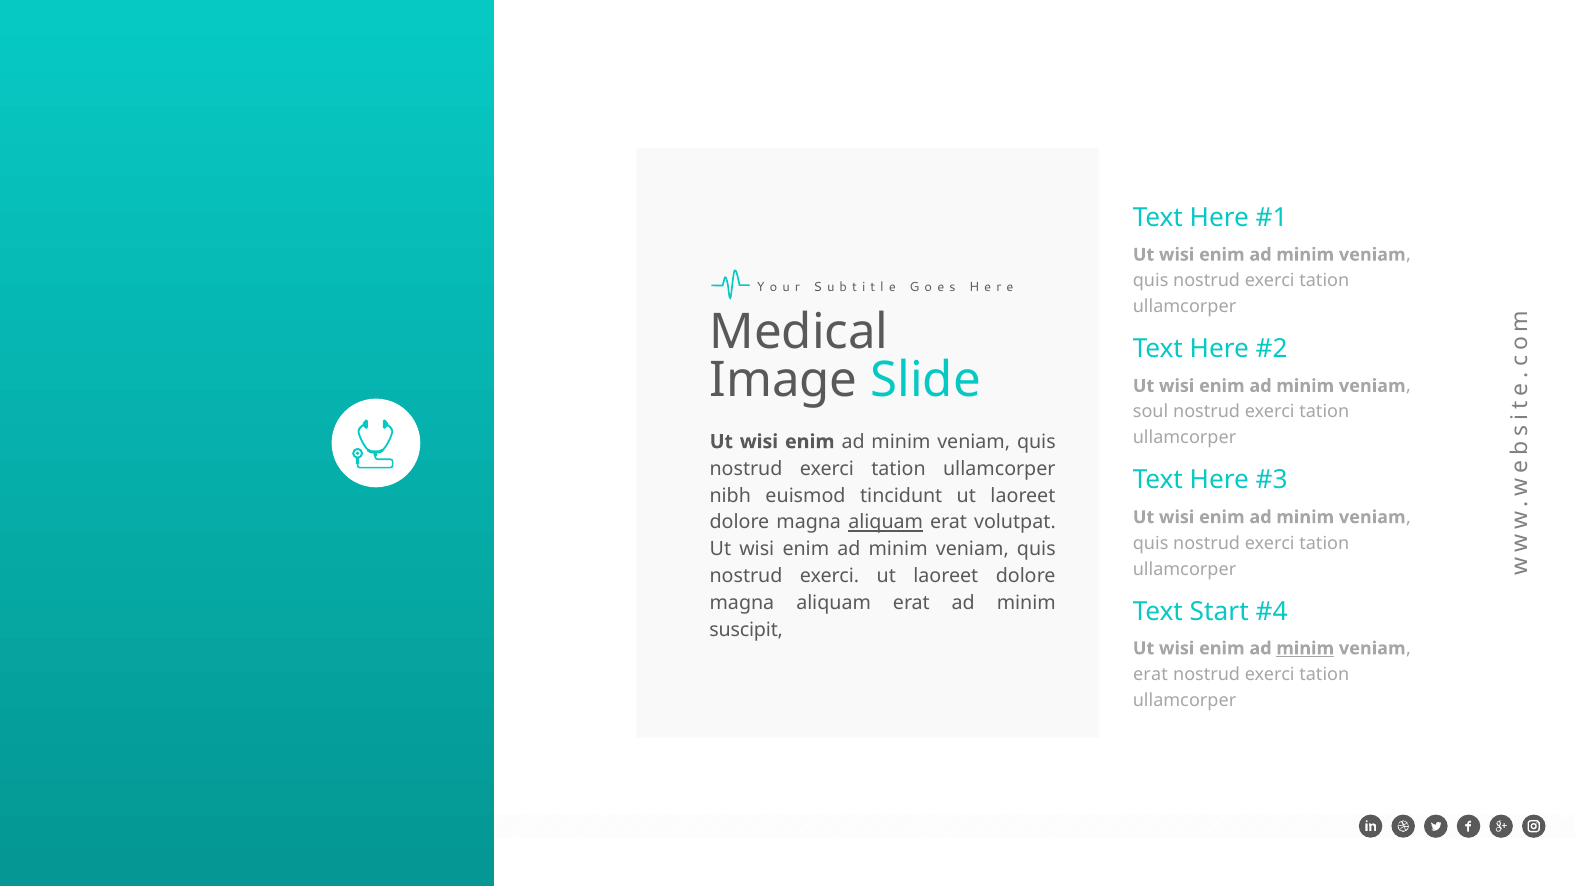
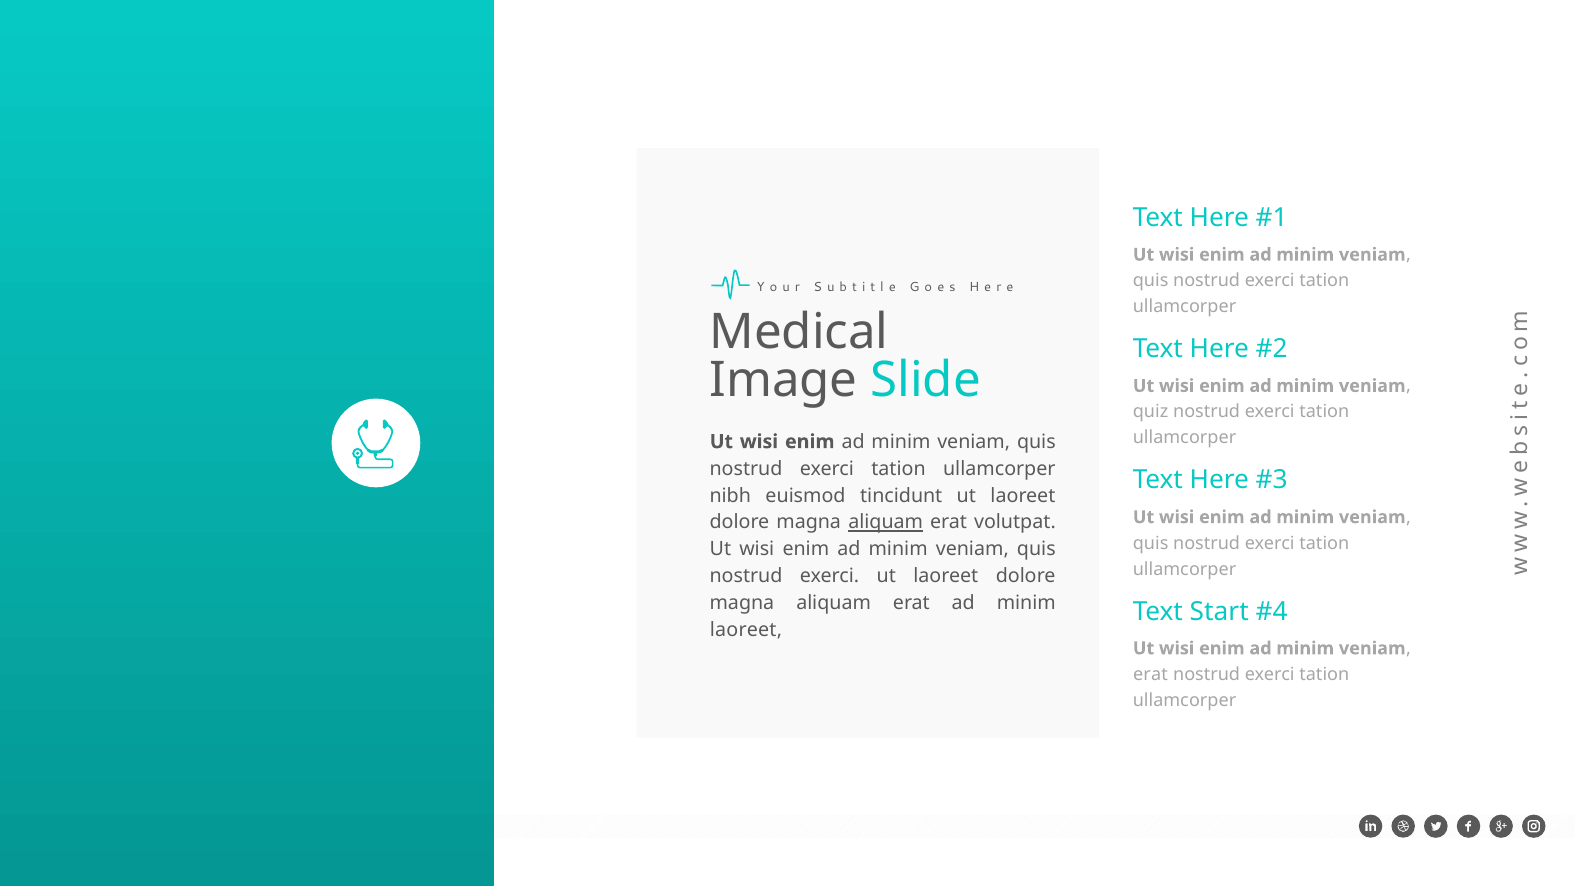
soul: soul -> quiz
suscipit at (746, 630): suscipit -> laoreet
minim at (1305, 648) underline: present -> none
